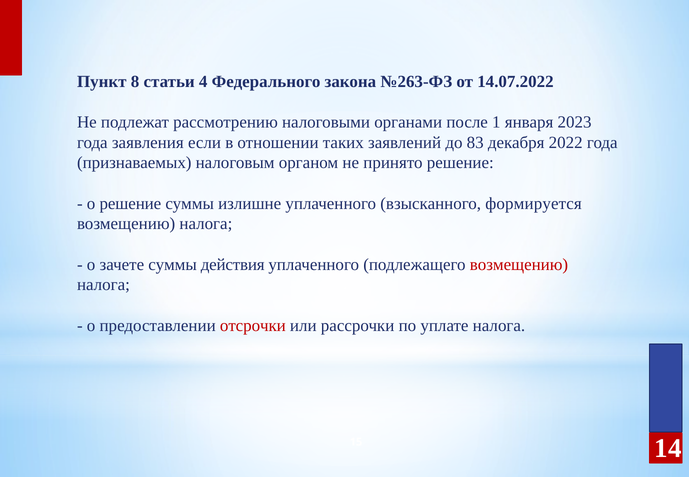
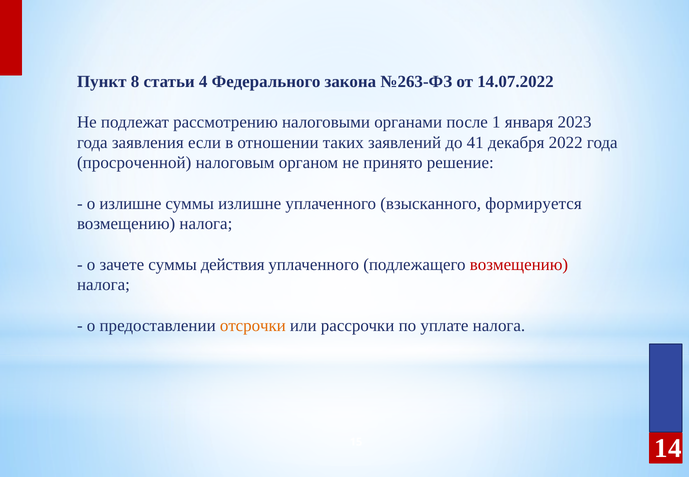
83: 83 -> 41
признаваемых: признаваемых -> просроченной
о решение: решение -> излишне
отсрочки colour: red -> orange
